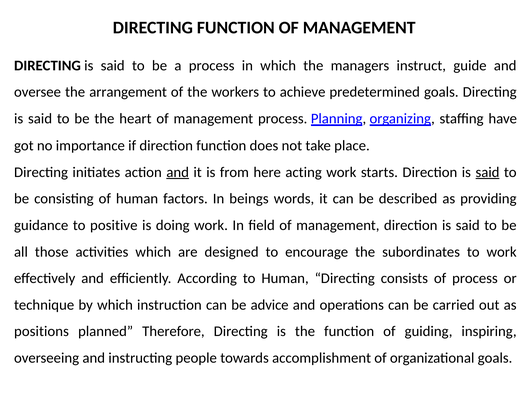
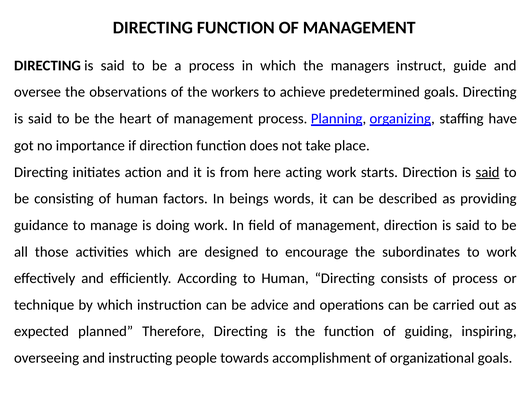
arrangement: arrangement -> observations
and at (178, 172) underline: present -> none
positive: positive -> manage
positions: positions -> expected
